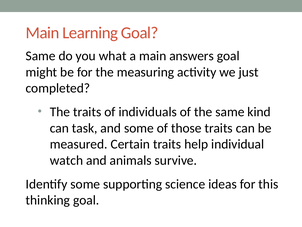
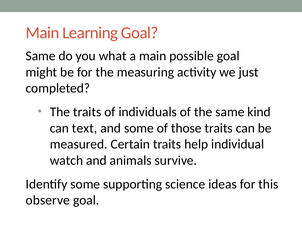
answers: answers -> possible
task: task -> text
thinking: thinking -> observe
